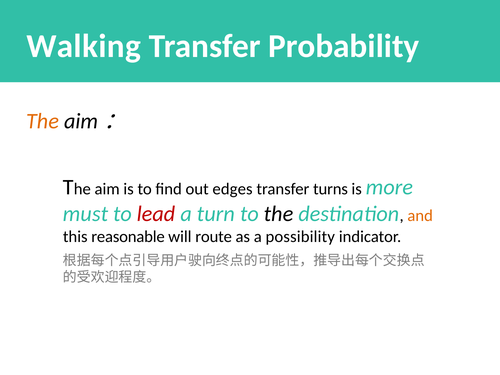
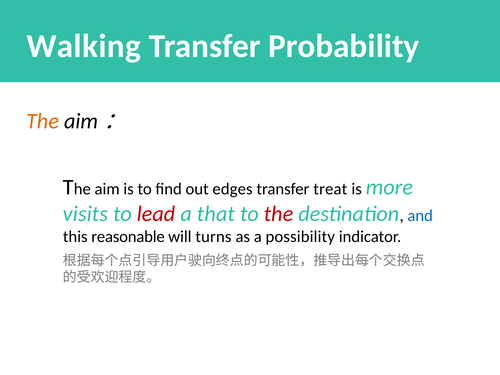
turns: turns -> treat
must: must -> visits
turn: turn -> that
the at (279, 214) colour: black -> red
and colour: orange -> blue
route: route -> turns
